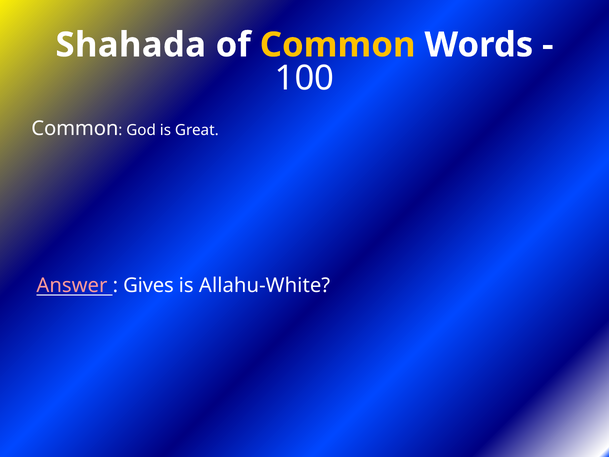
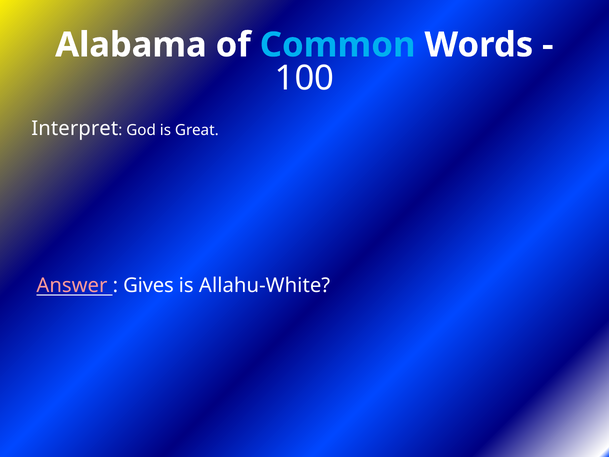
Shahada: Shahada -> Alabama
Common at (338, 45) colour: yellow -> light blue
Common at (75, 128): Common -> Interpret
